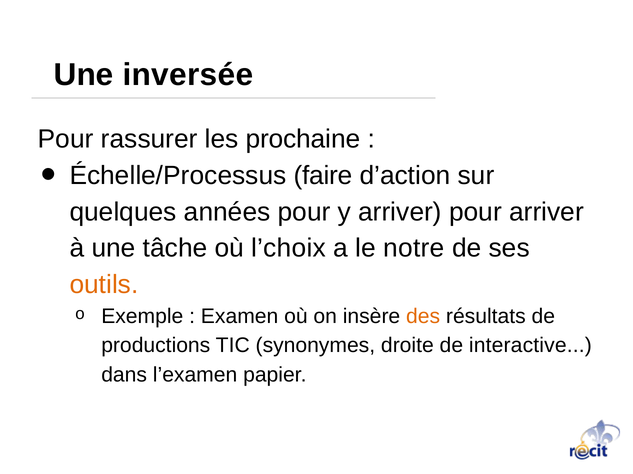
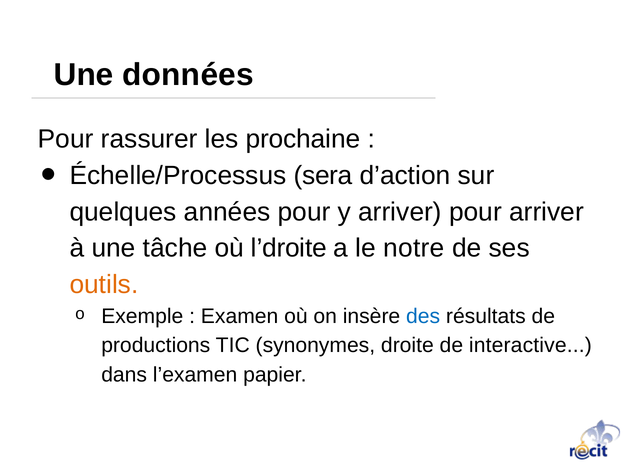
inversée: inversée -> données
faire: faire -> sera
l’choix: l’choix -> l’droite
des colour: orange -> blue
